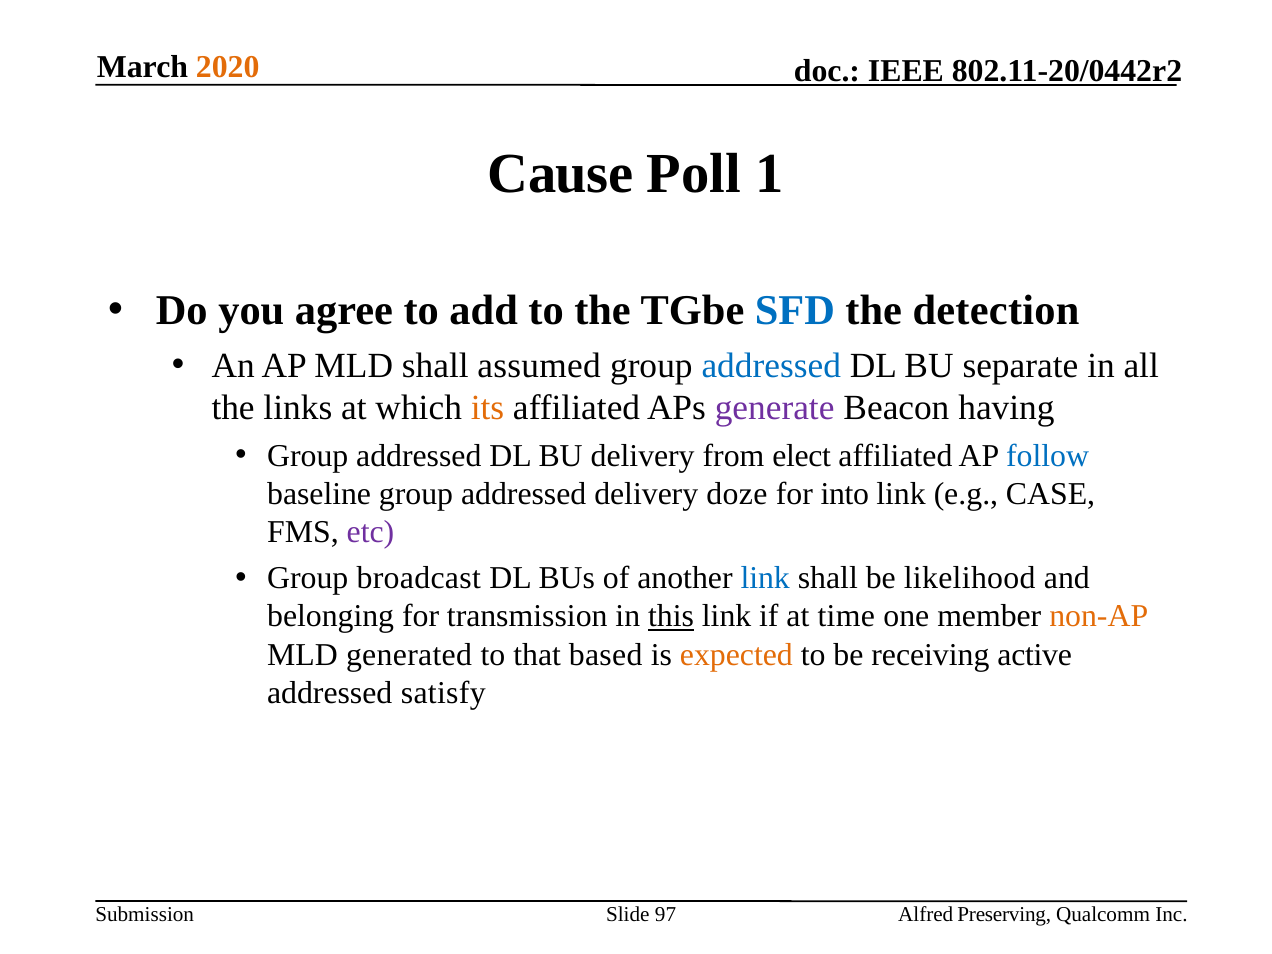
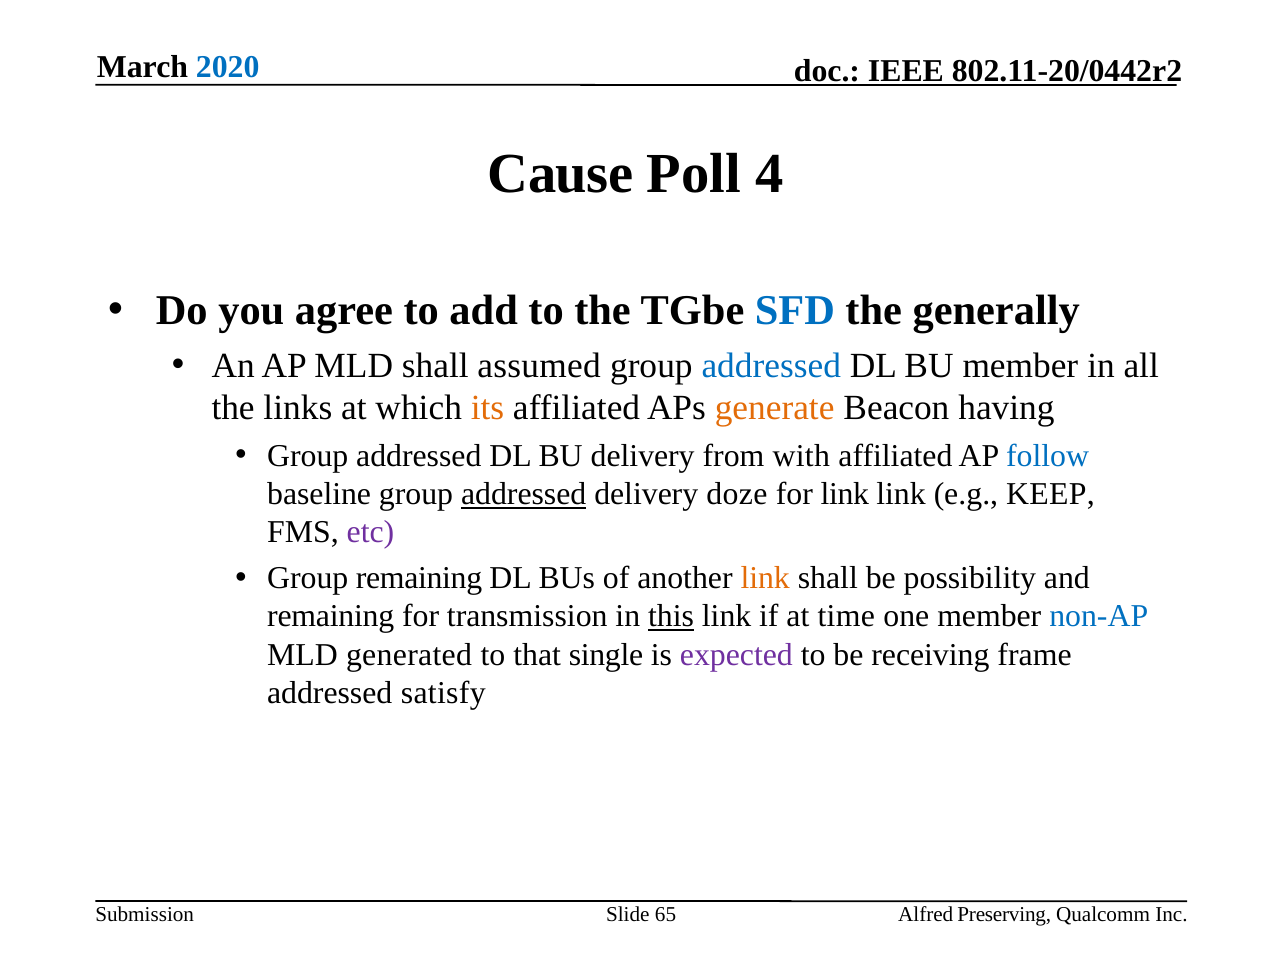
2020 colour: orange -> blue
1: 1 -> 4
detection: detection -> generally
BU separate: separate -> member
generate colour: purple -> orange
elect: elect -> with
addressed at (524, 494) underline: none -> present
for into: into -> link
CASE: CASE -> KEEP
Group broadcast: broadcast -> remaining
link at (765, 578) colour: blue -> orange
likelihood: likelihood -> possibility
belonging at (331, 616): belonging -> remaining
non-AP colour: orange -> blue
based: based -> single
expected colour: orange -> purple
active: active -> frame
97: 97 -> 65
